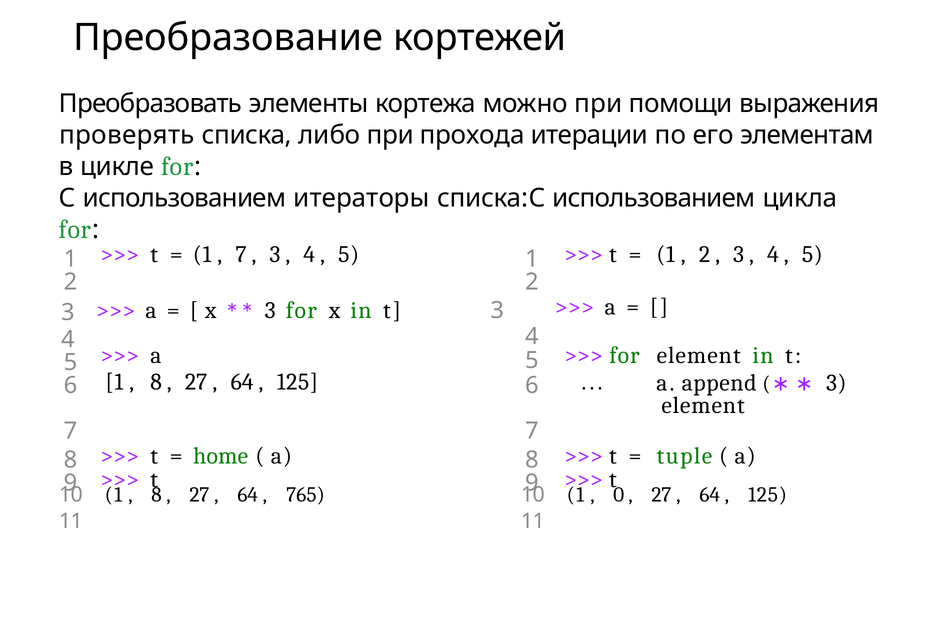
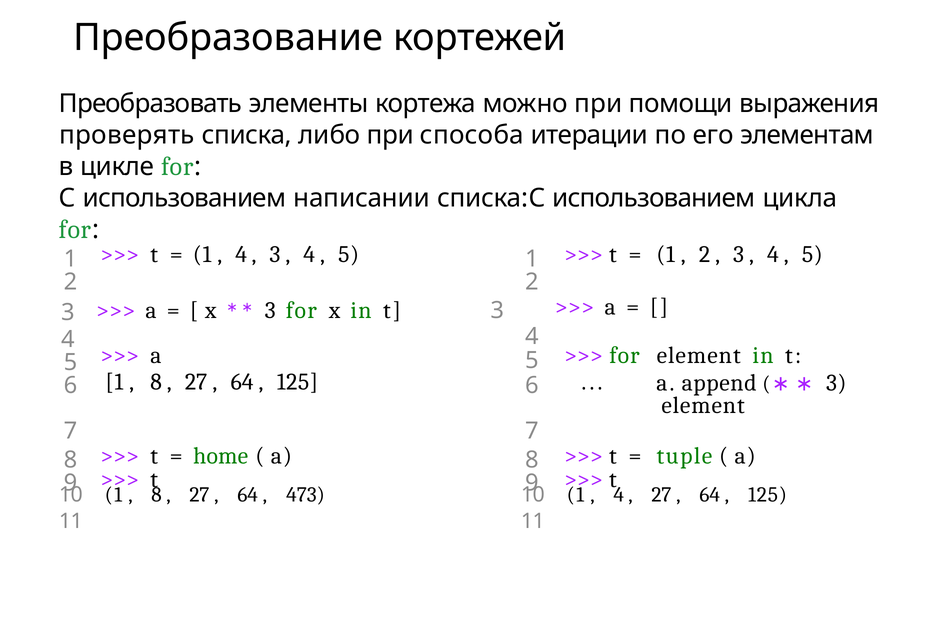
прохода: прохода -> способа
итераторы: итераторы -> написании
7 at (241, 255): 7 -> 4
765: 765 -> 473
0 at (619, 495): 0 -> 4
